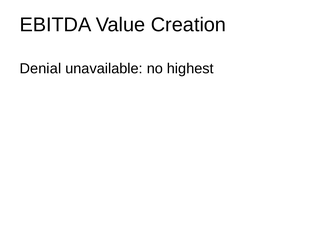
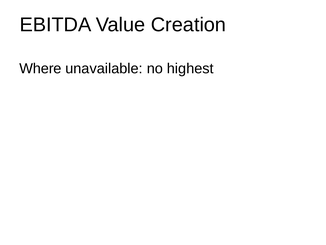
Denial: Denial -> Where
